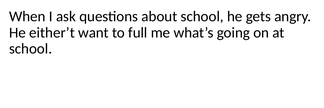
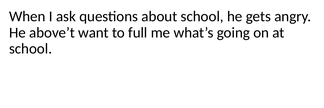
either’t: either’t -> above’t
